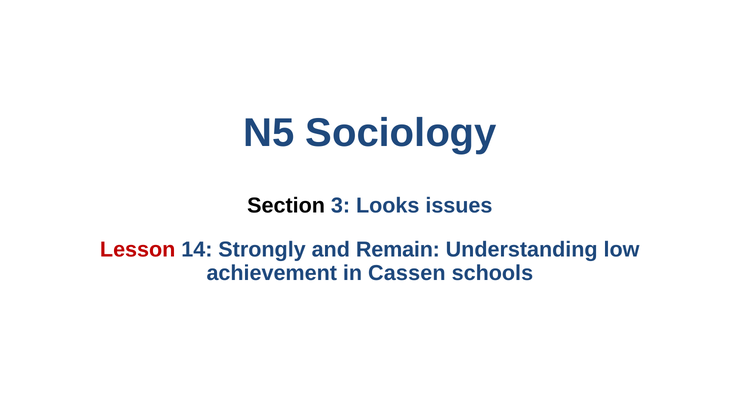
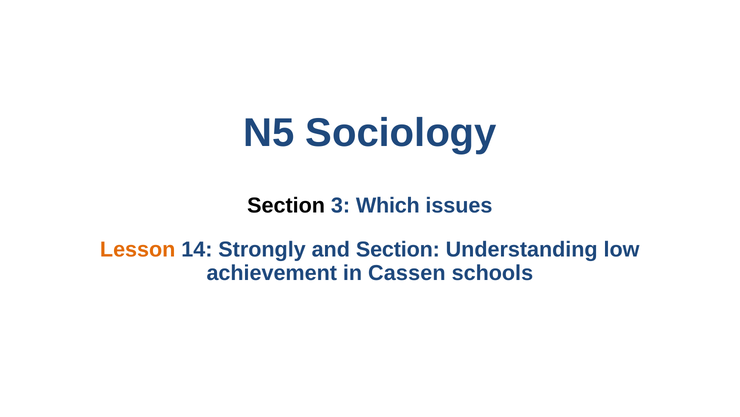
Looks: Looks -> Which
Lesson colour: red -> orange
and Remain: Remain -> Section
